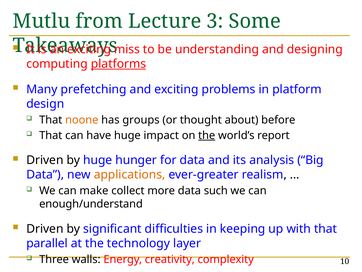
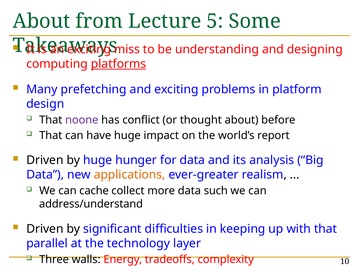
Mutlu at (41, 21): Mutlu -> About
3: 3 -> 5
noone colour: orange -> purple
groups: groups -> conflict
the at (207, 135) underline: present -> none
make: make -> cache
enough/understand: enough/understand -> address/understand
creativity: creativity -> tradeoffs
